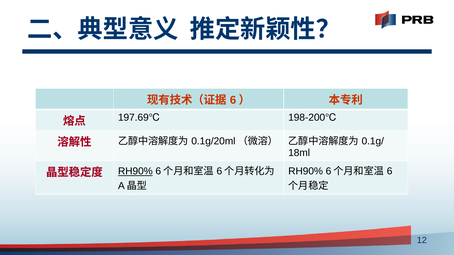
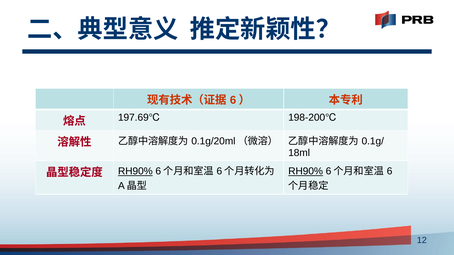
RH90% at (306, 172) underline: none -> present
